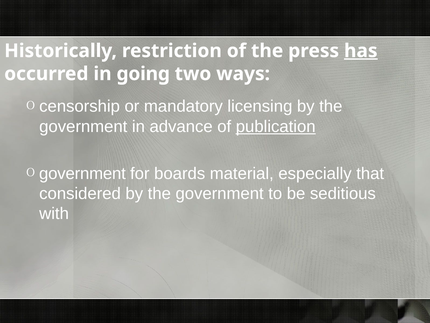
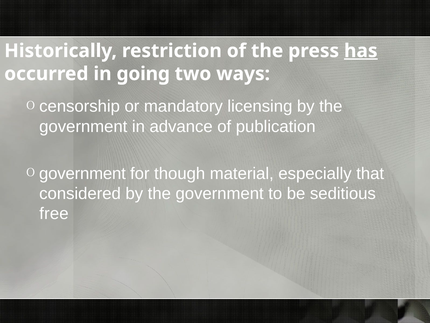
publication underline: present -> none
boards: boards -> though
with: with -> free
